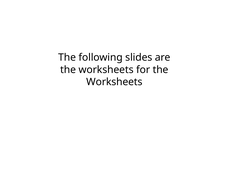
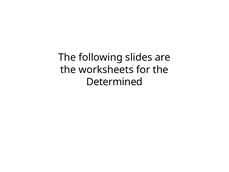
Worksheets at (114, 82): Worksheets -> Determined
